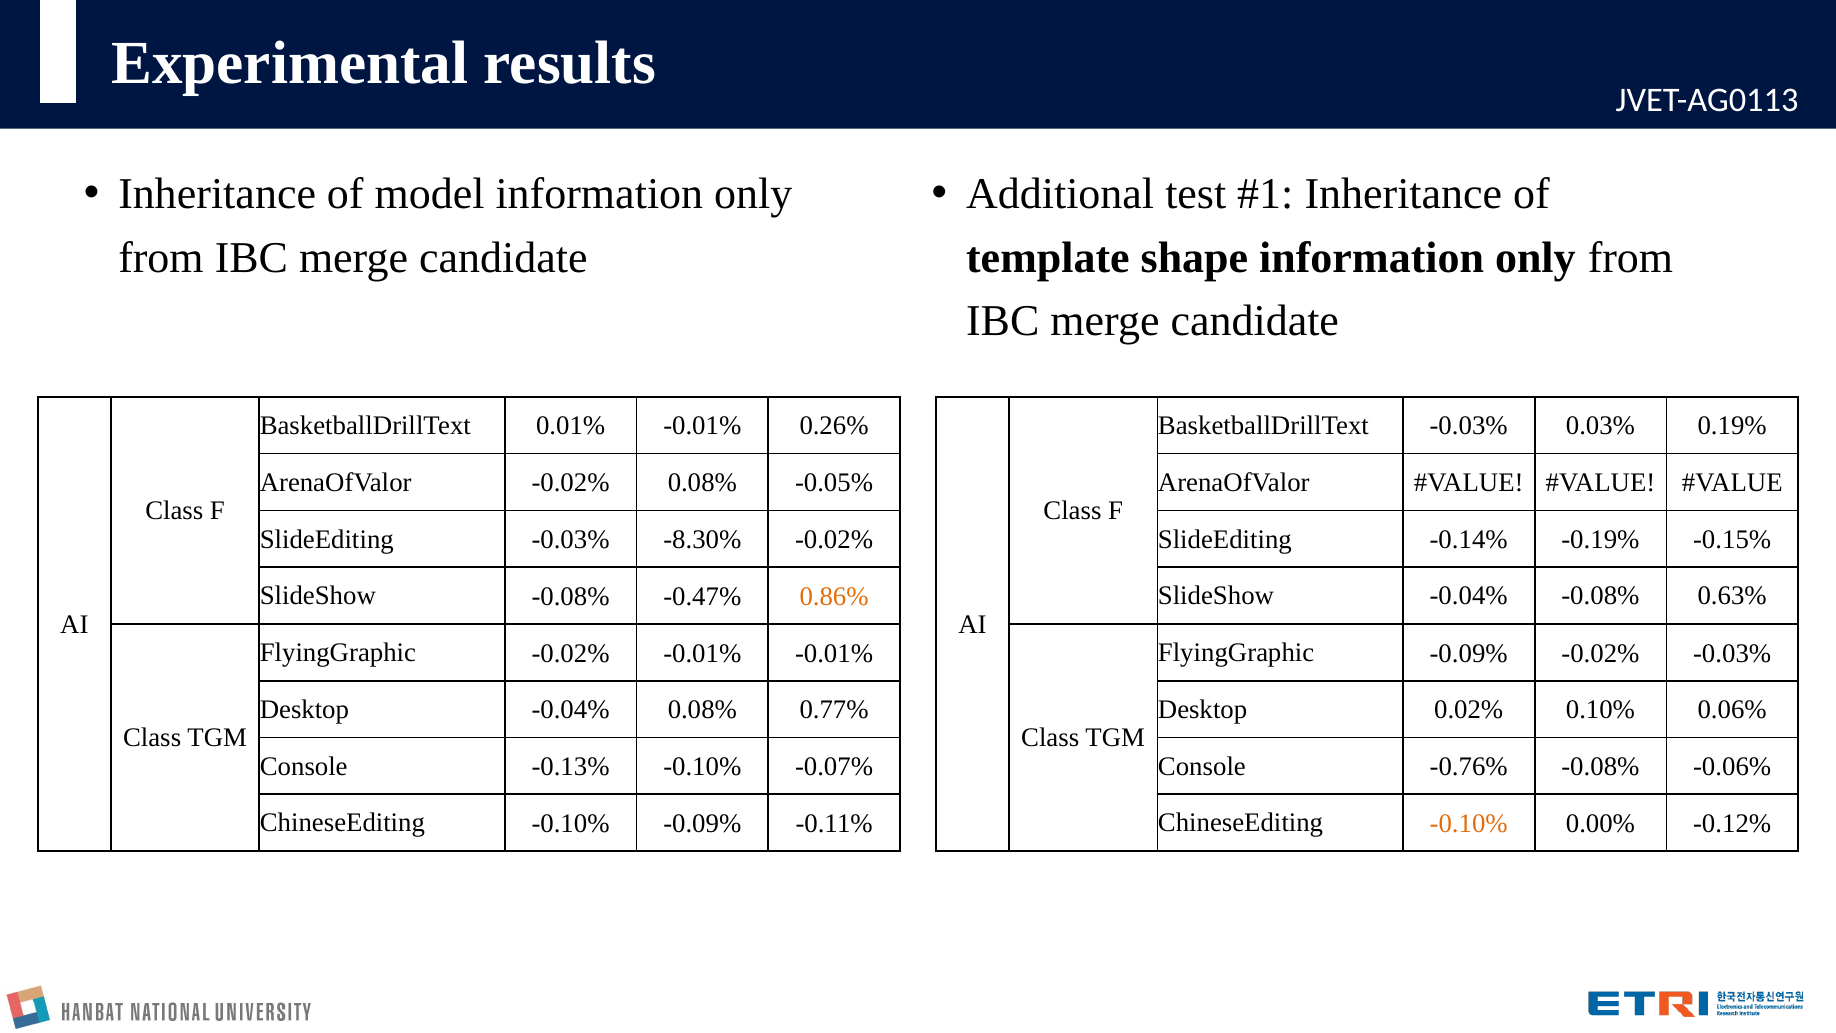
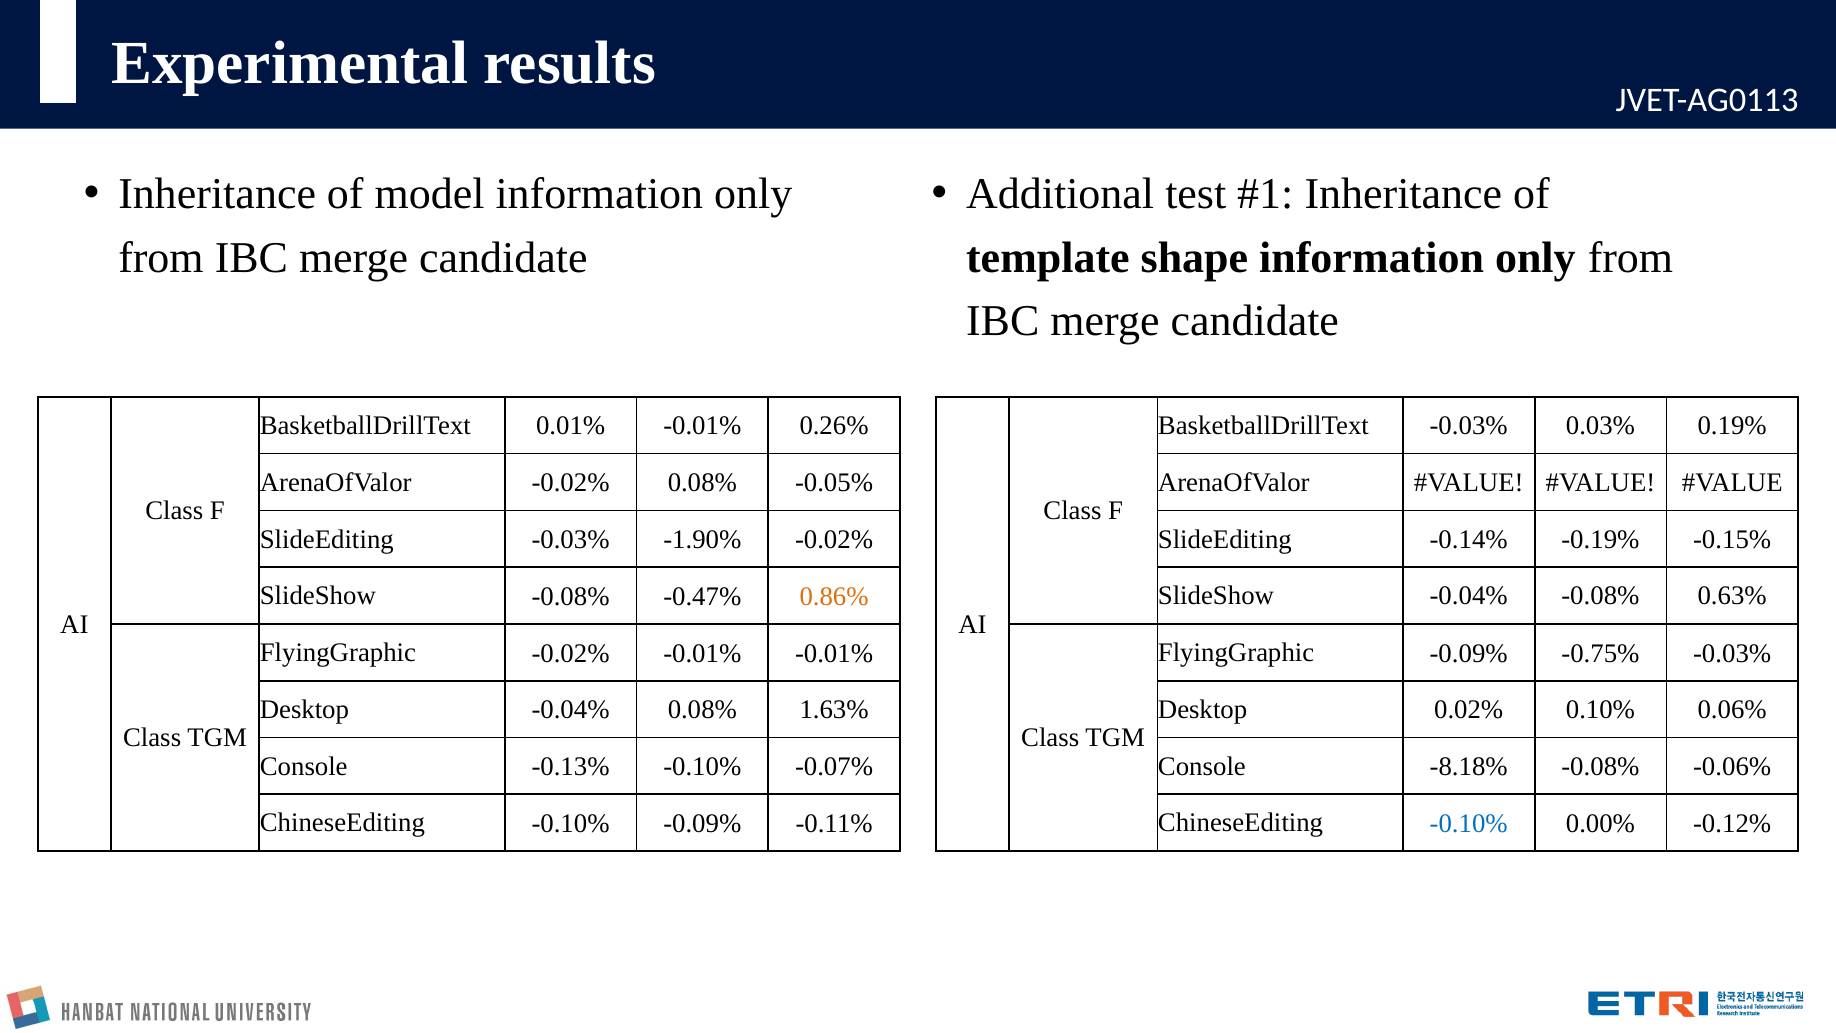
-8.30%: -8.30% -> -1.90%
-0.09% -0.02%: -0.02% -> -0.75%
0.77%: 0.77% -> 1.63%
-0.76%: -0.76% -> -8.18%
-0.10% at (1469, 823) colour: orange -> blue
